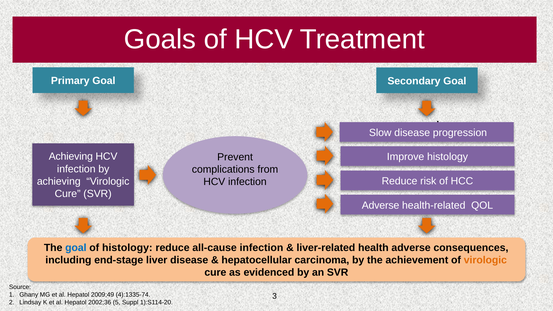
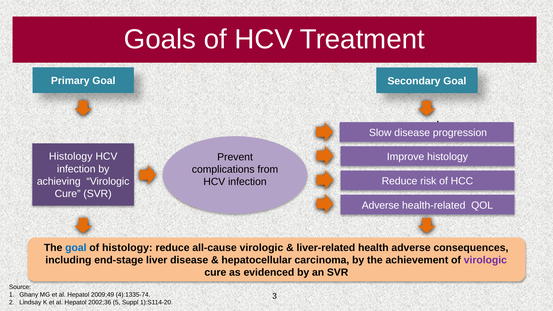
Achieving at (71, 157): Achieving -> Histology
all-cause infection: infection -> virologic
virologic at (485, 260) colour: orange -> purple
